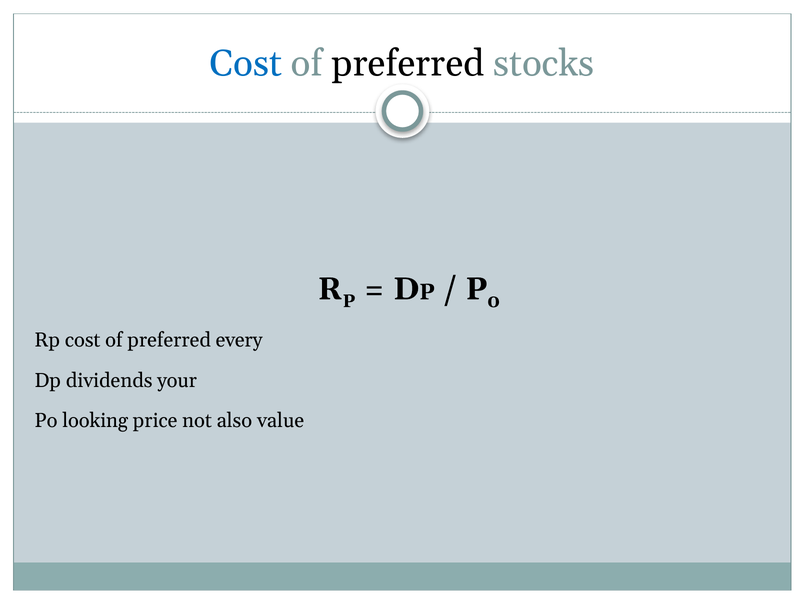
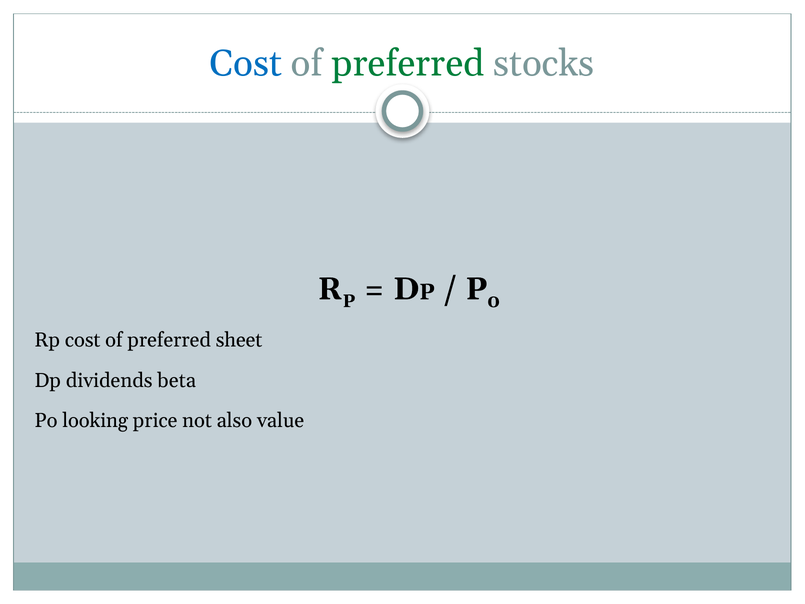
preferred at (408, 63) colour: black -> green
every: every -> sheet
your: your -> beta
